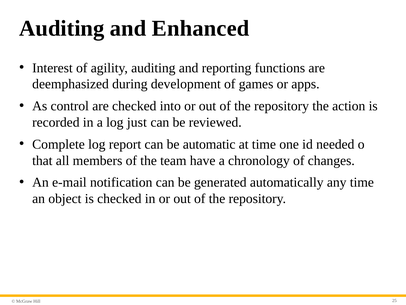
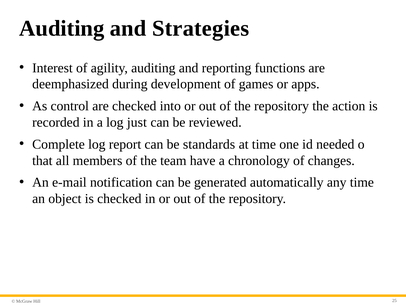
Enhanced: Enhanced -> Strategies
automatic: automatic -> standards
